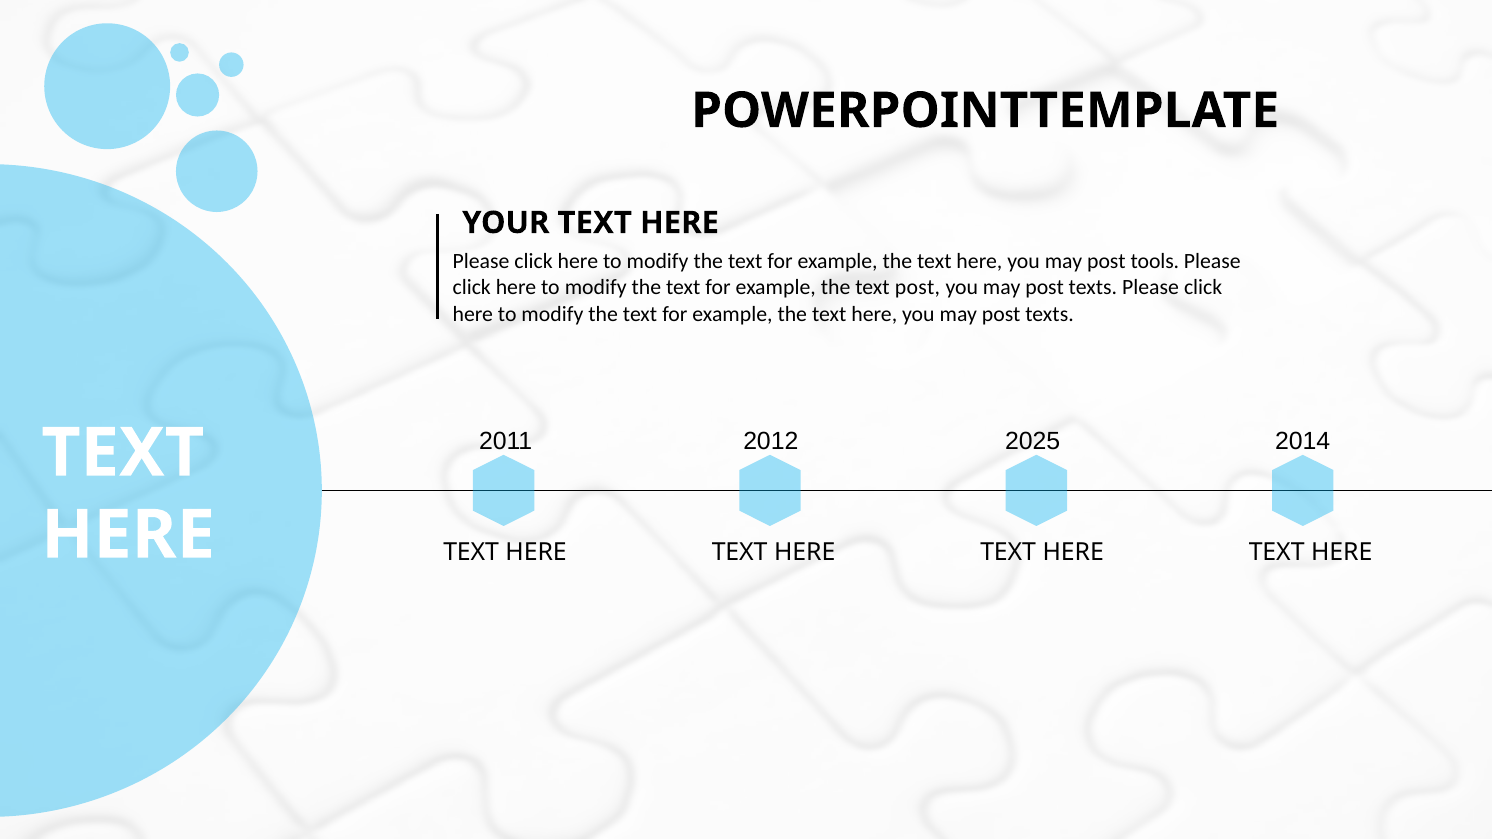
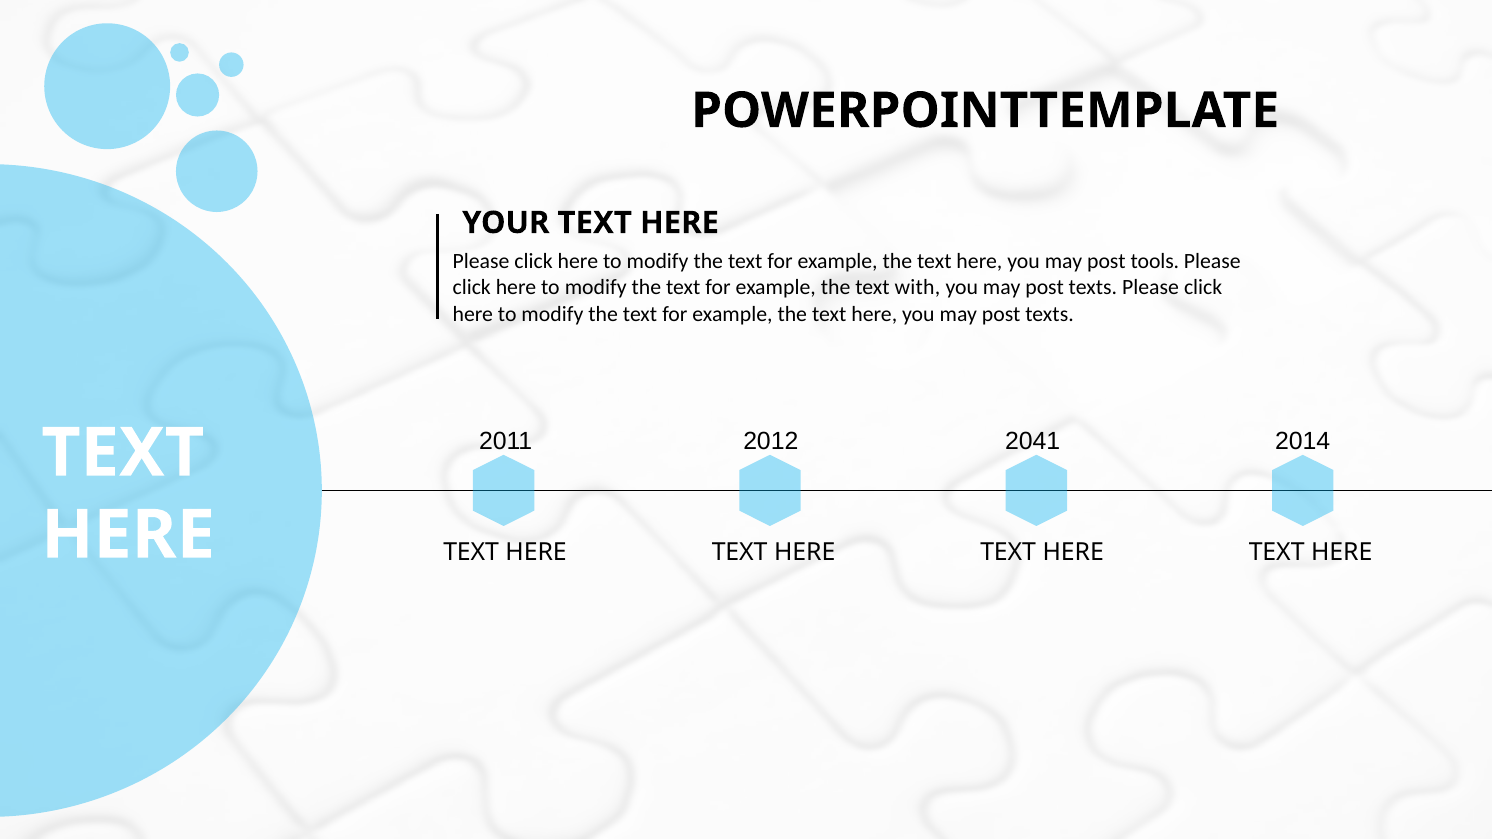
text post: post -> with
2025: 2025 -> 2041
